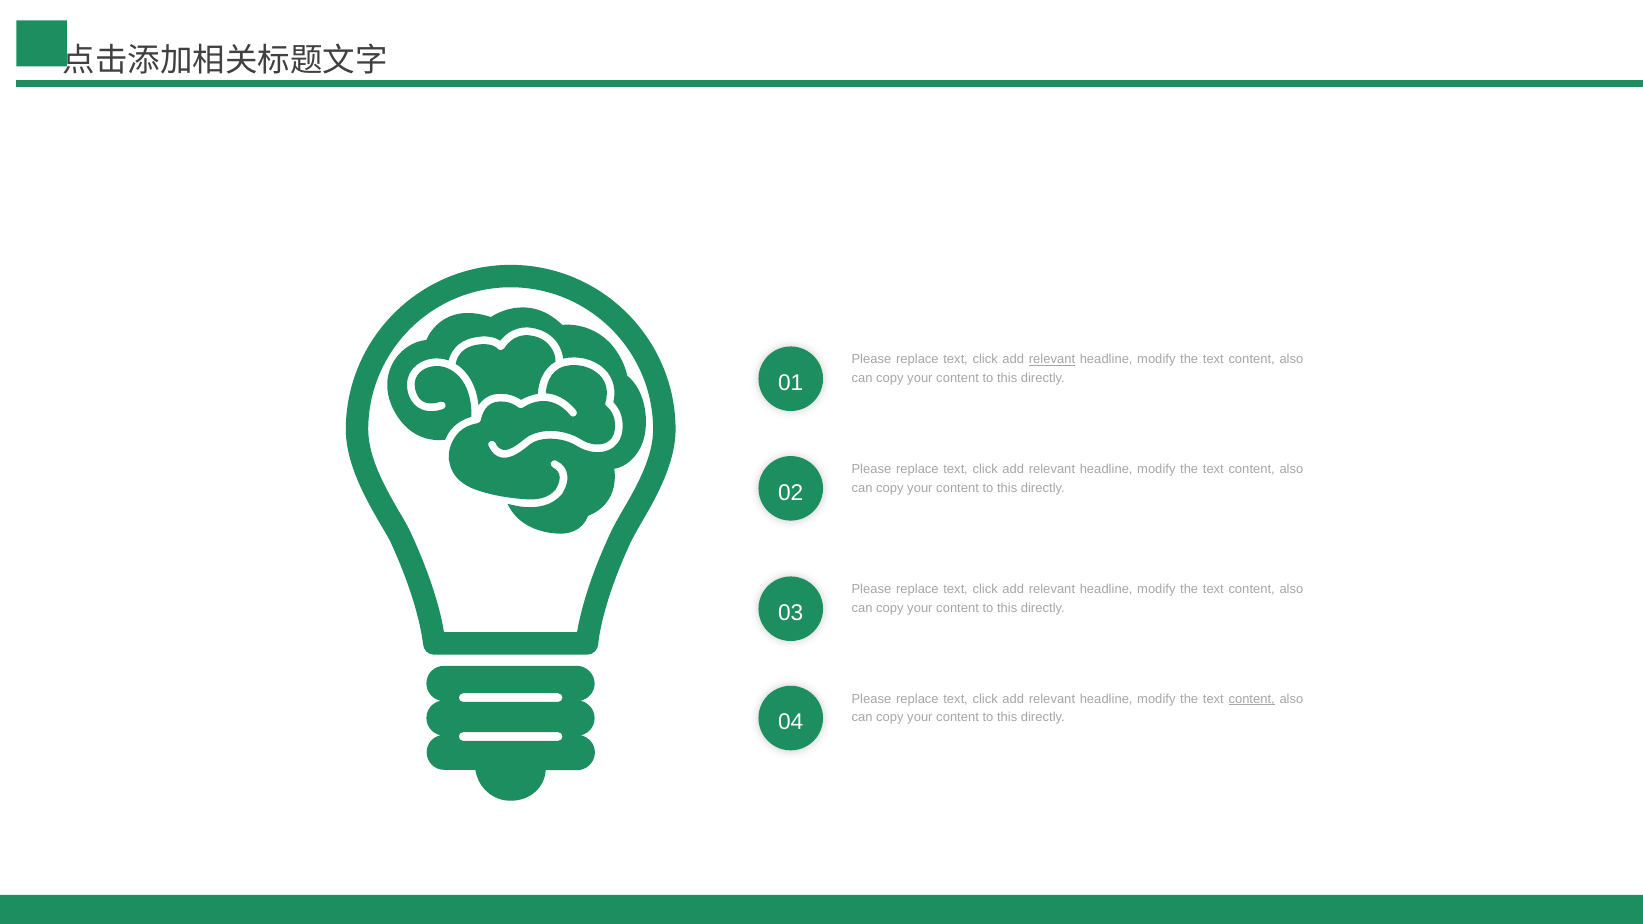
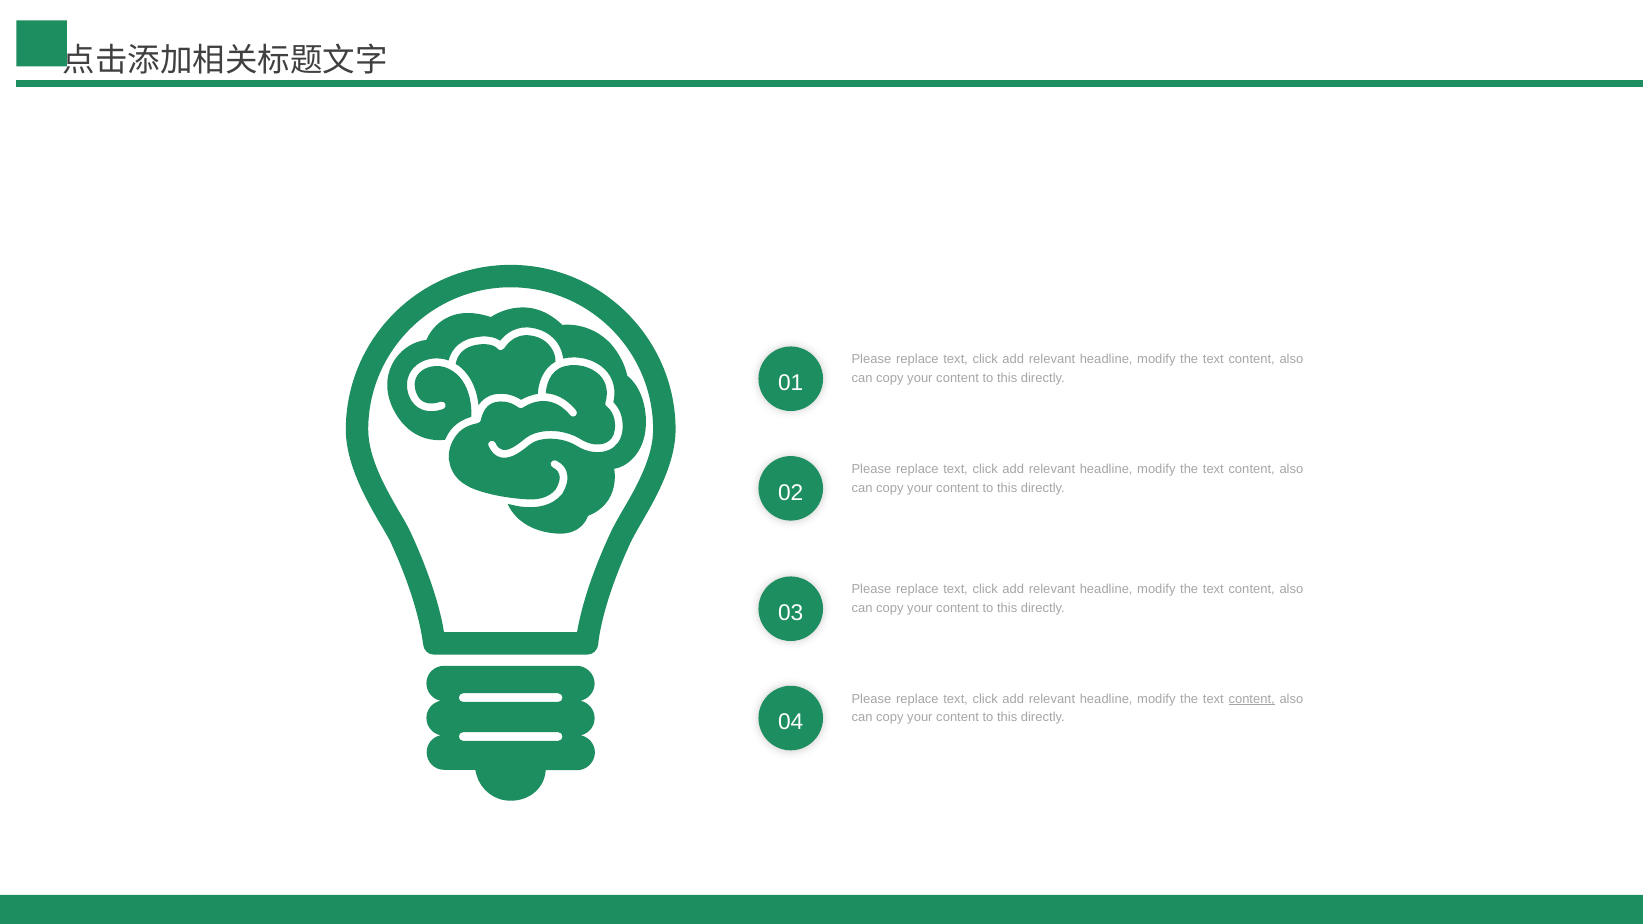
relevant at (1052, 360) underline: present -> none
